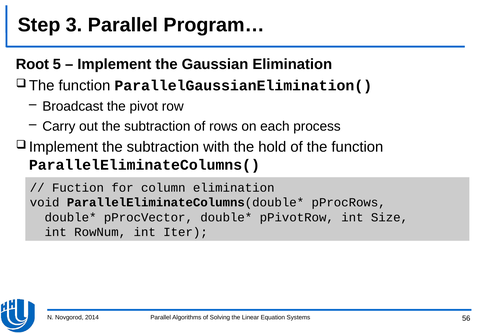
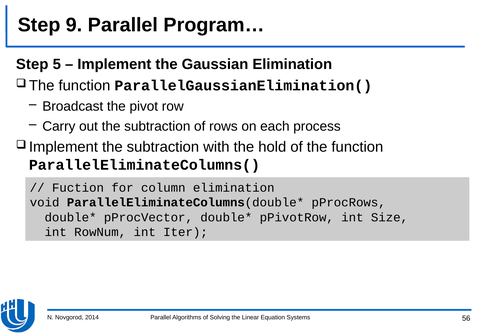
3: 3 -> 9
Root at (32, 64): Root -> Step
